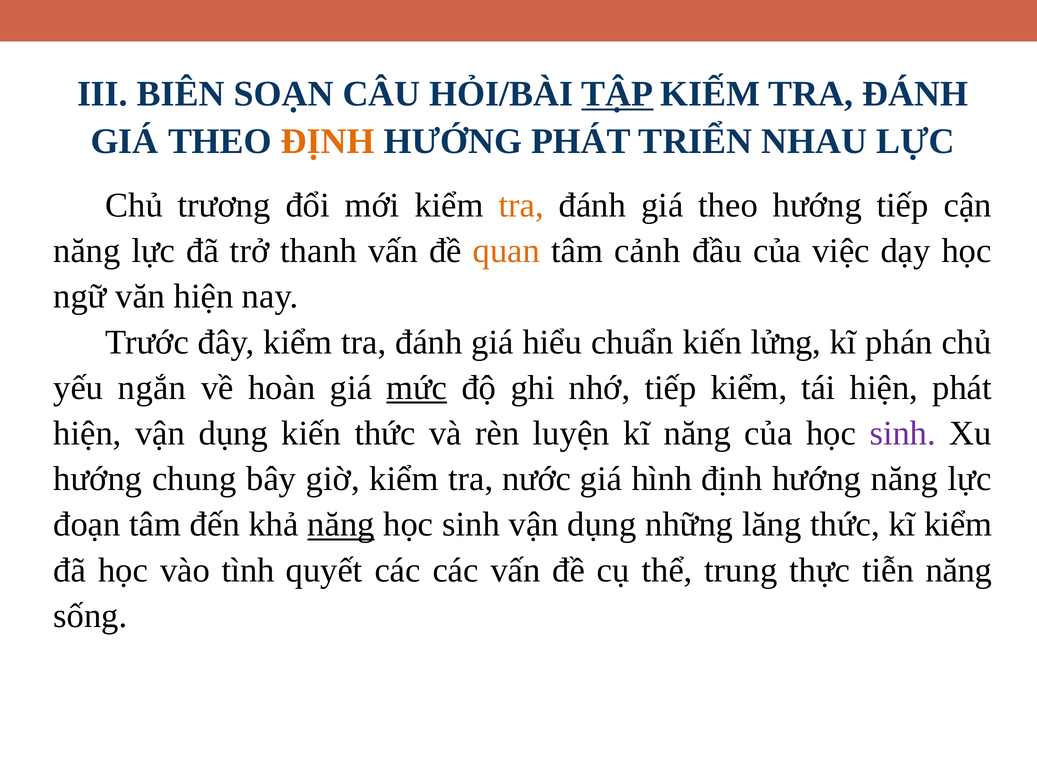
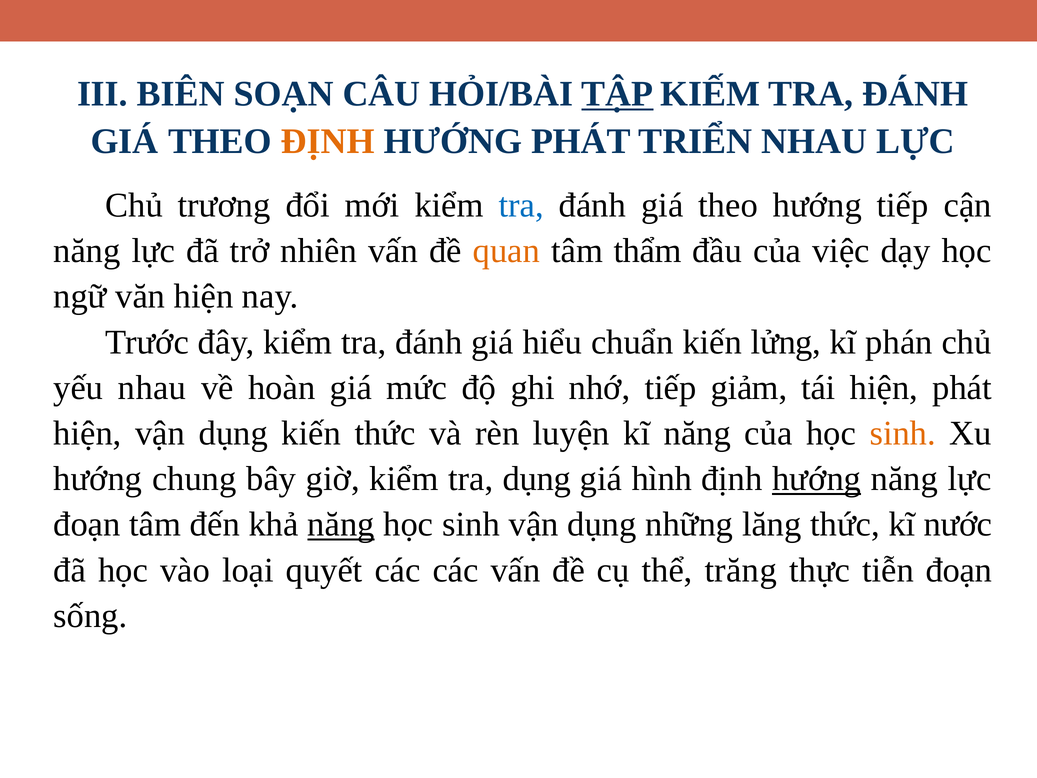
tra at (521, 205) colour: orange -> blue
thanh: thanh -> nhiên
cảnh: cảnh -> thẩm
yếu ngắn: ngắn -> nhau
mức underline: present -> none
tiếp kiểm: kiểm -> giảm
sinh at (903, 433) colour: purple -> orange
tra nước: nước -> dụng
hướng at (817, 479) underline: none -> present
kĩ kiểm: kiểm -> nước
tình: tình -> loại
trung: trung -> trăng
tiễn năng: năng -> đoạn
